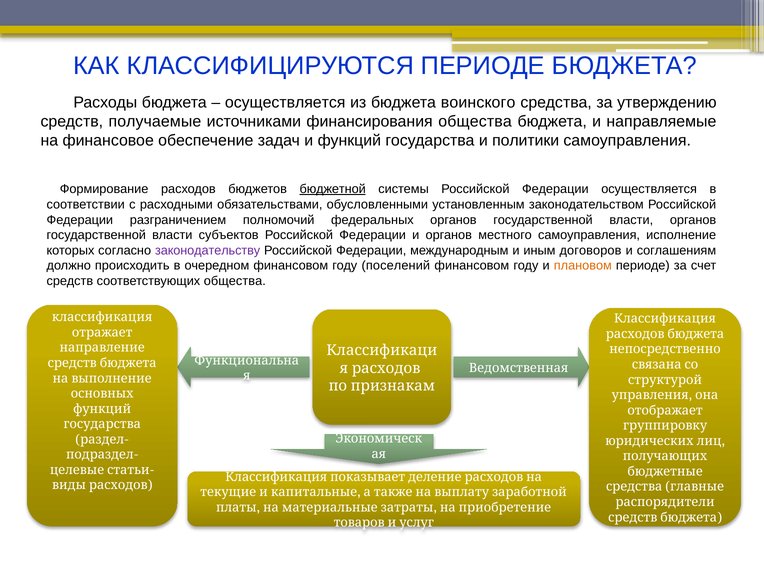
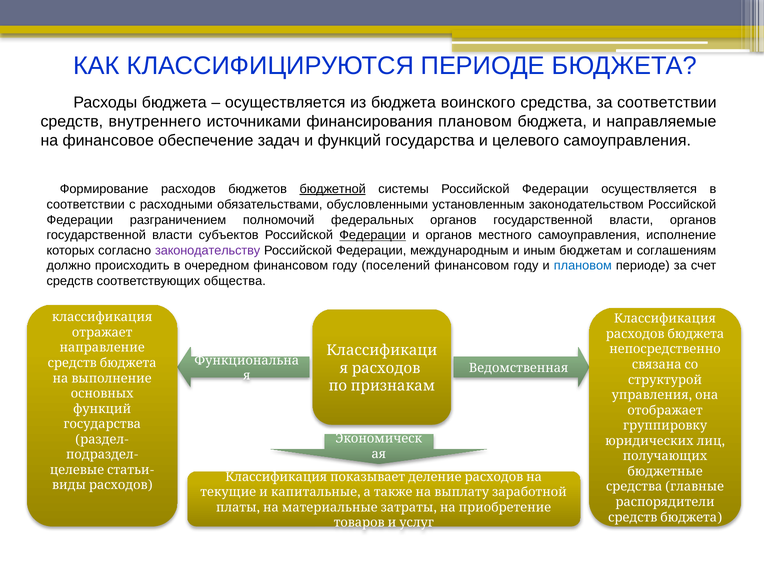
за утверждению: утверждению -> соответствии
получаемые: получаемые -> внутреннего
финансирования общества: общества -> плановом
политики: политики -> целевого
Федерации at (373, 235) underline: none -> present
договоров: договоров -> бюджетам
плановом at (583, 266) colour: orange -> blue
